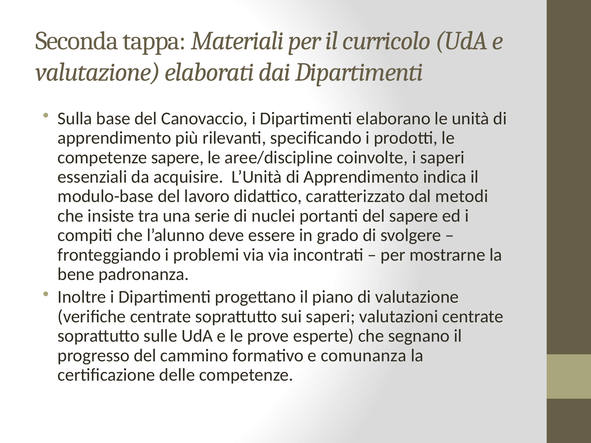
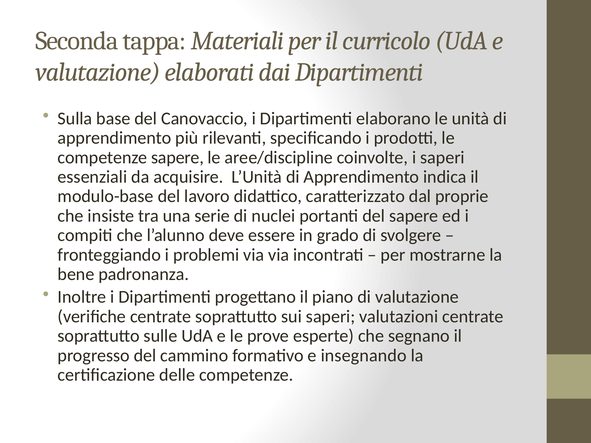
metodi: metodi -> proprie
comunanza: comunanza -> insegnando
